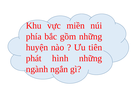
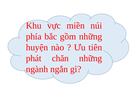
hình: hình -> chăn
